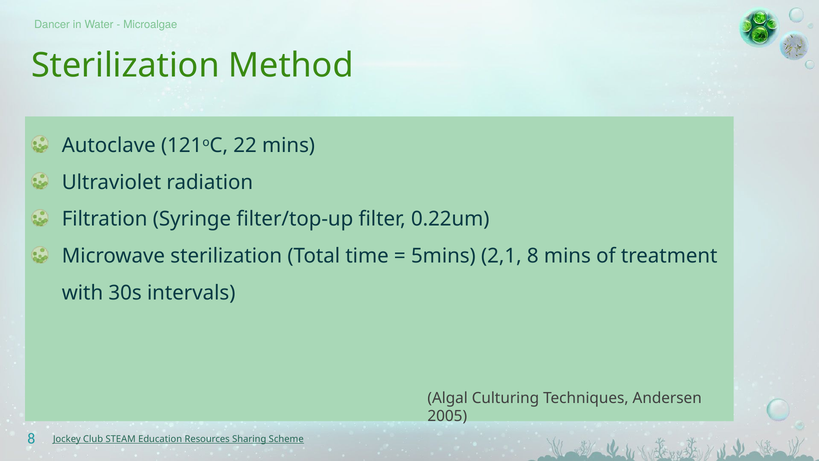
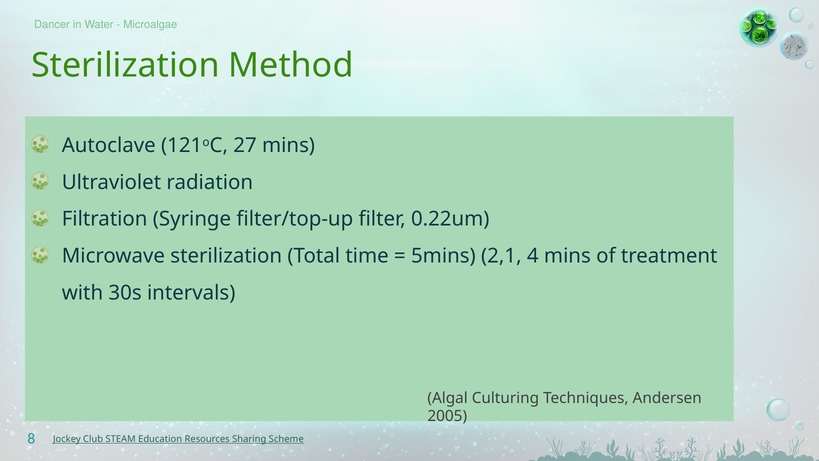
22: 22 -> 27
2,1 8: 8 -> 4
